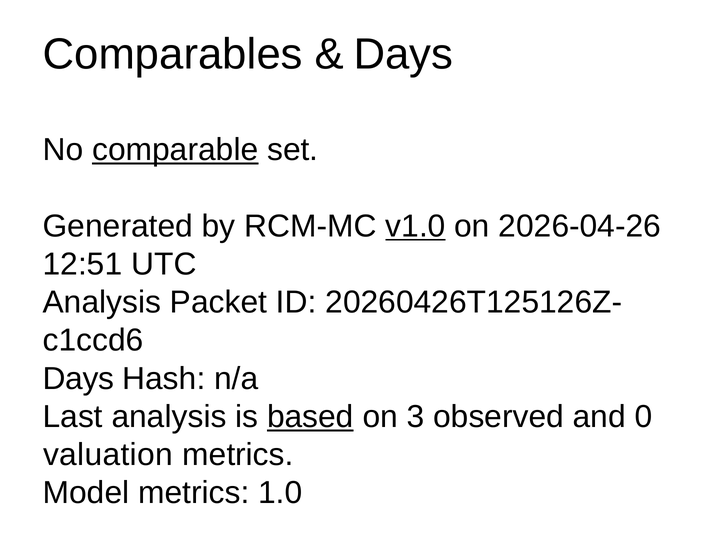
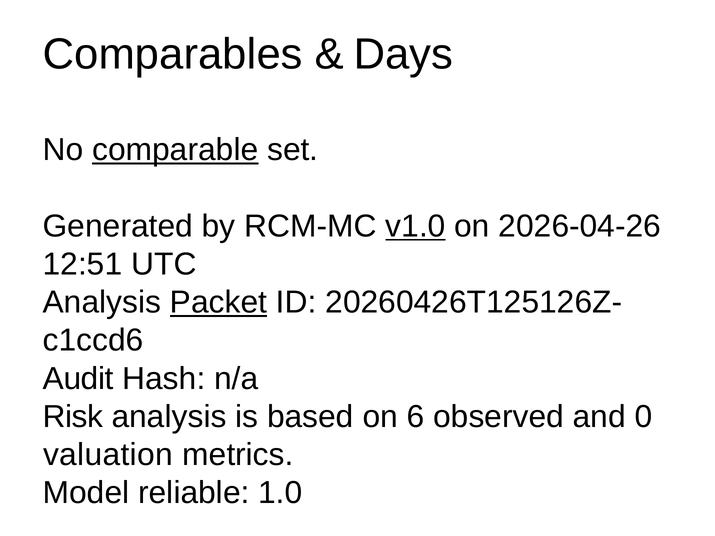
Packet underline: none -> present
Days at (78, 379): Days -> Audit
Last: Last -> Risk
based underline: present -> none
3: 3 -> 6
Model metrics: metrics -> reliable
